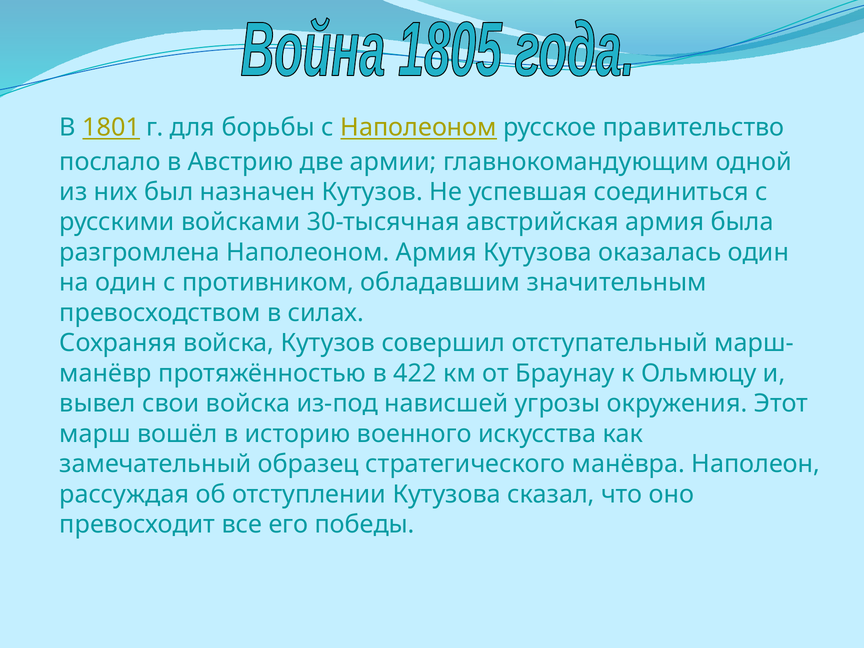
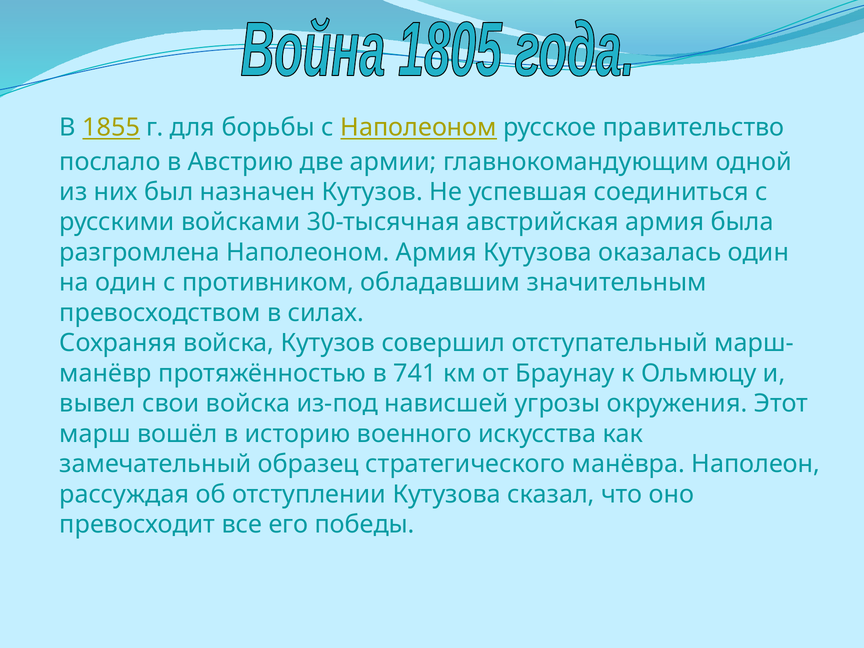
1801: 1801 -> 1855
422: 422 -> 741
